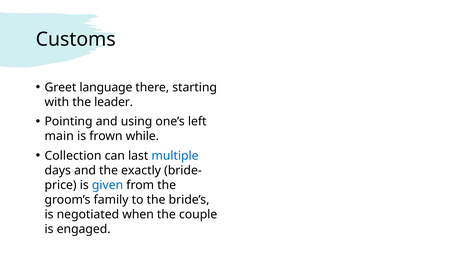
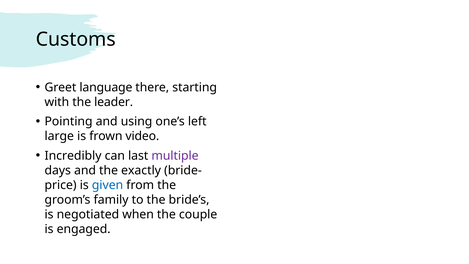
main: main -> large
while: while -> video
Collection: Collection -> Incredibly
multiple colour: blue -> purple
